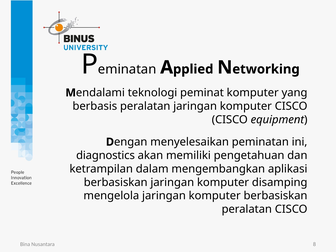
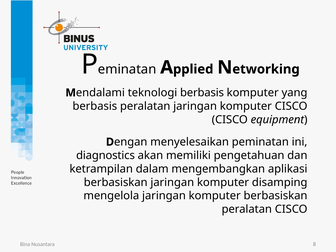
teknologi peminat: peminat -> berbasis
